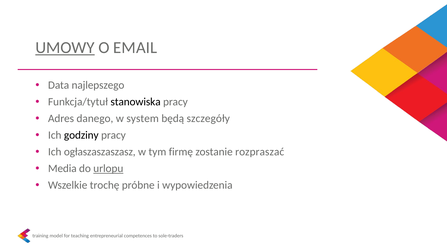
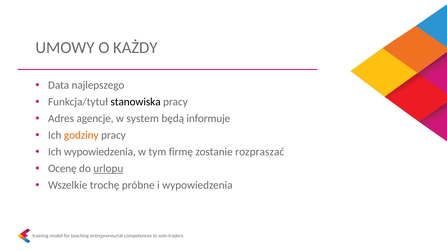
UMOWY underline: present -> none
EMAIL: EMAIL -> KAŻDY
danego: danego -> agencje
szczegóły: szczegóły -> informuje
godziny colour: black -> orange
Ich ogłaszaszaszasz: ogłaszaszaszasz -> wypowiedzenia
Media: Media -> Ocenę
